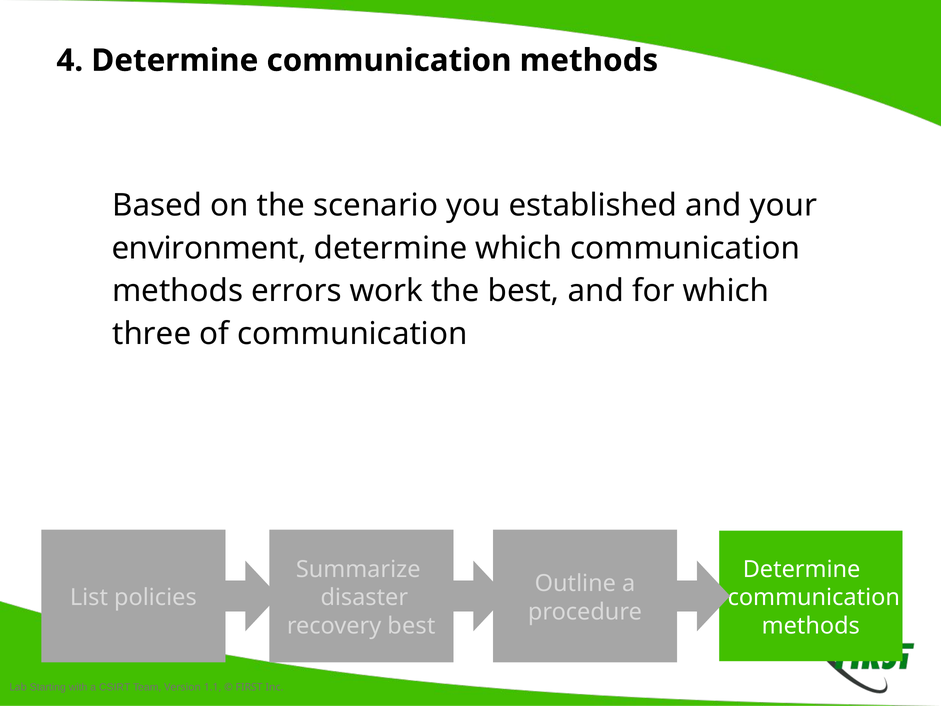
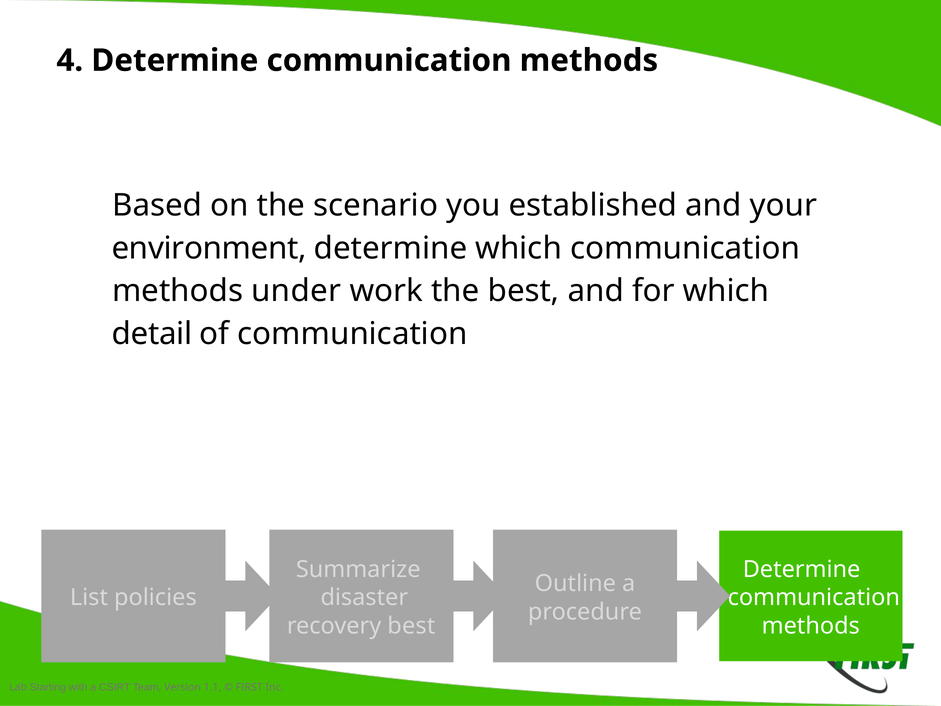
errors: errors -> under
three: three -> detail
